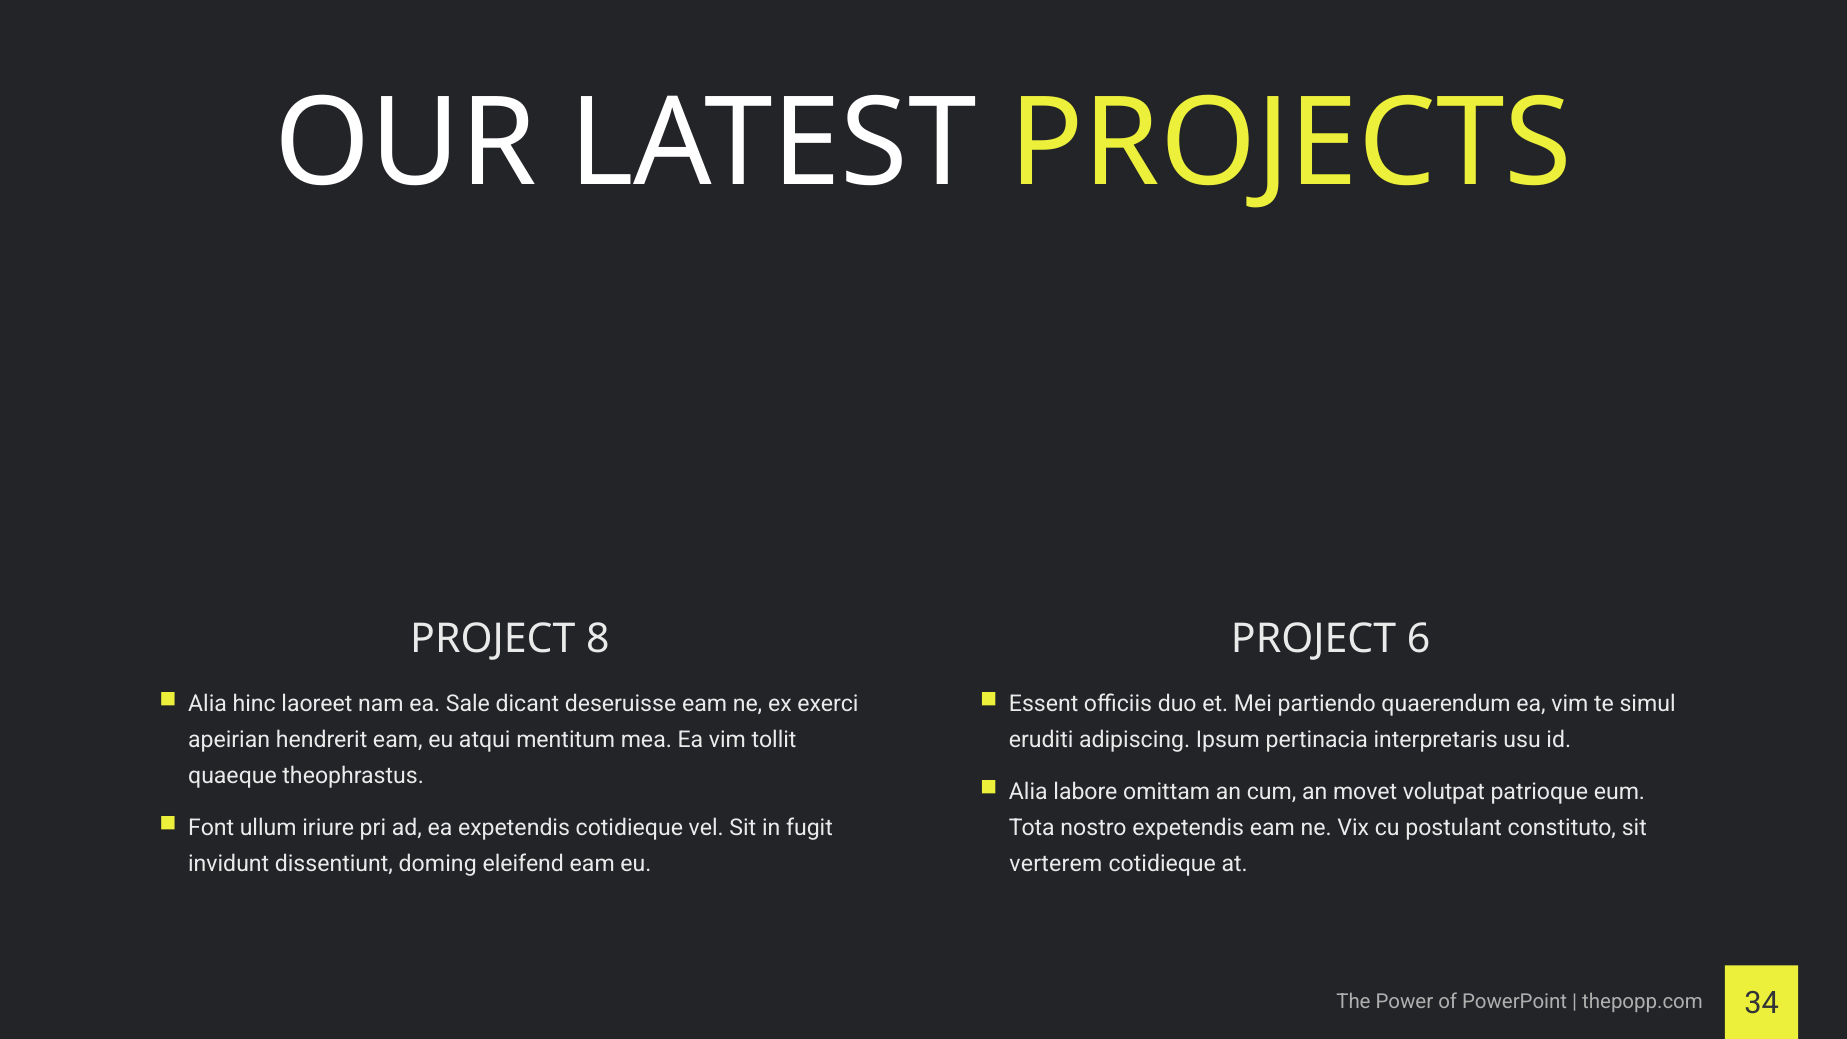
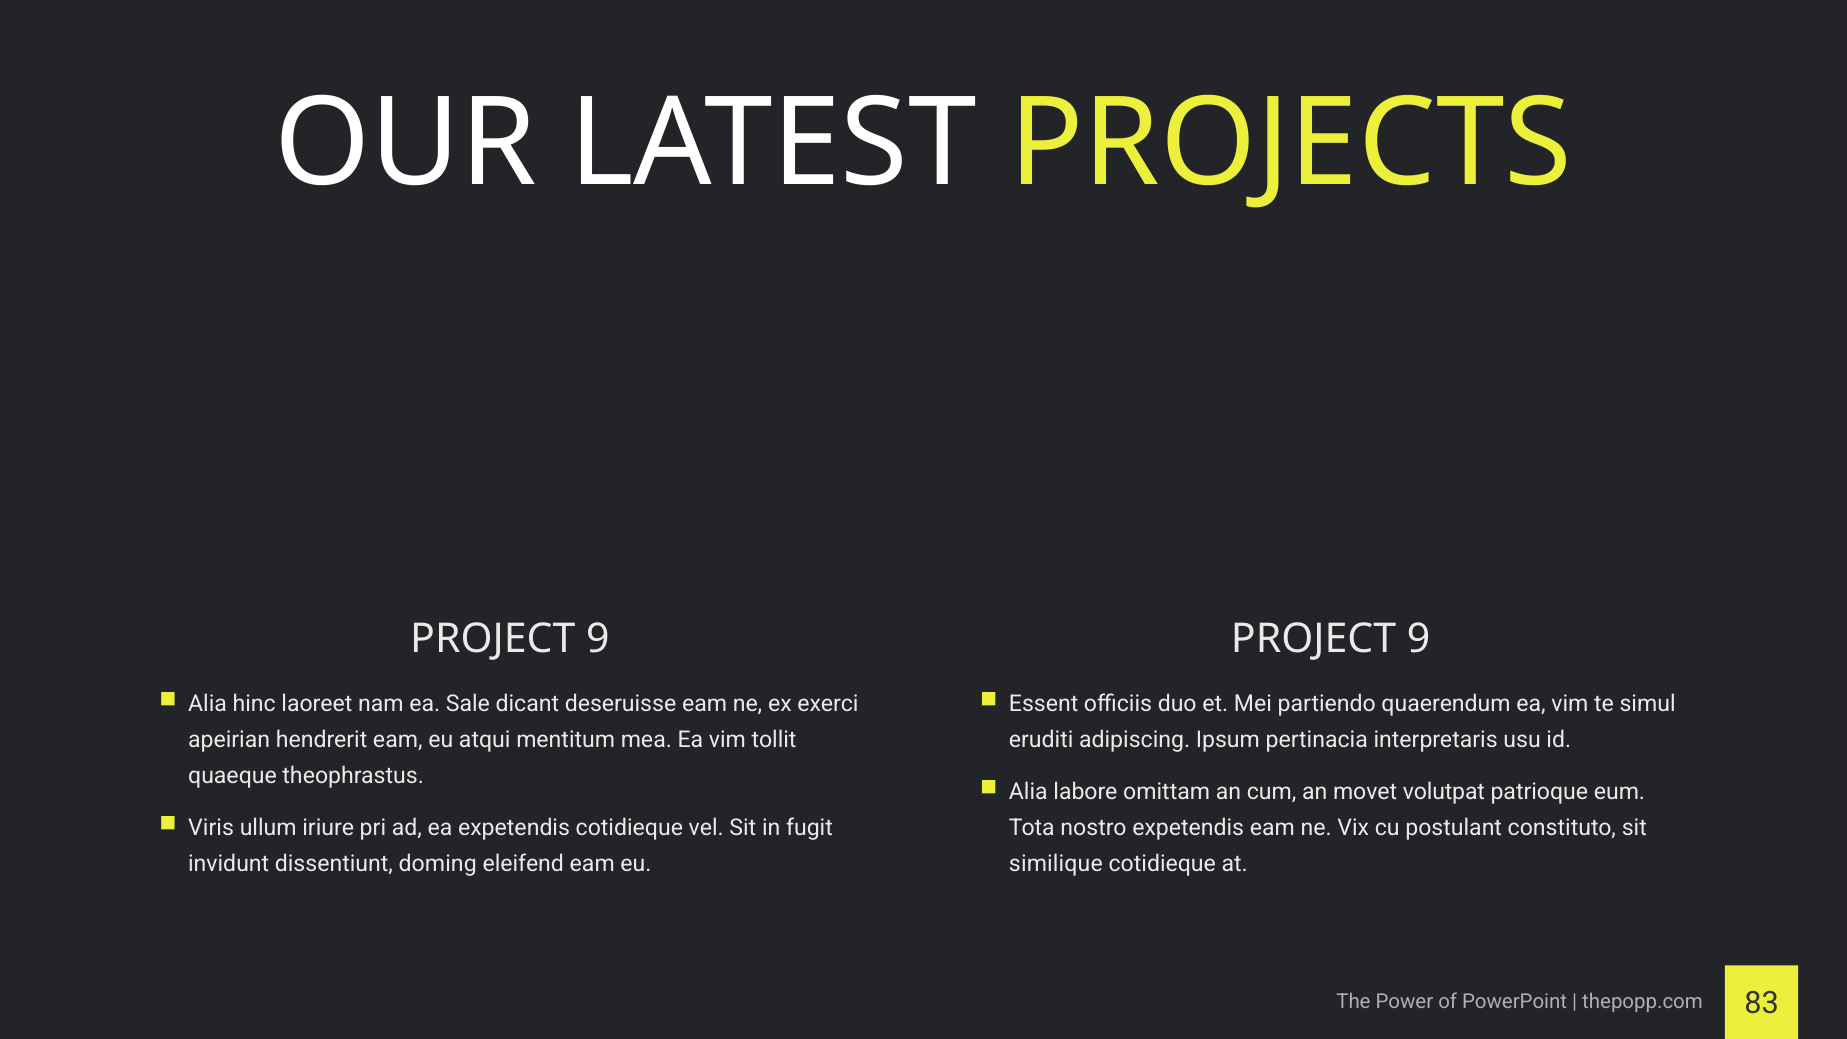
8 at (598, 639): 8 -> 9
6 at (1419, 639): 6 -> 9
Font: Font -> Viris
verterem: verterem -> similique
34: 34 -> 83
